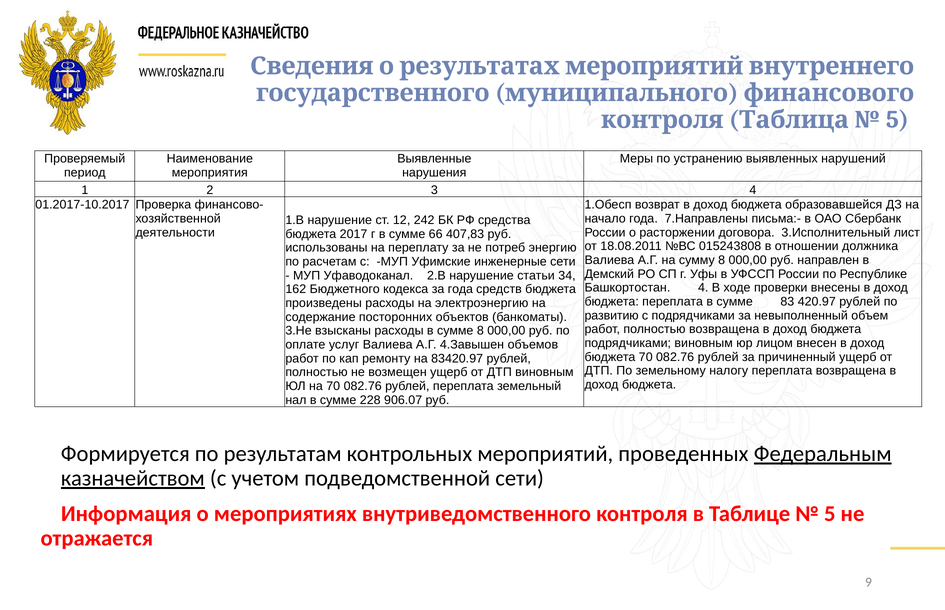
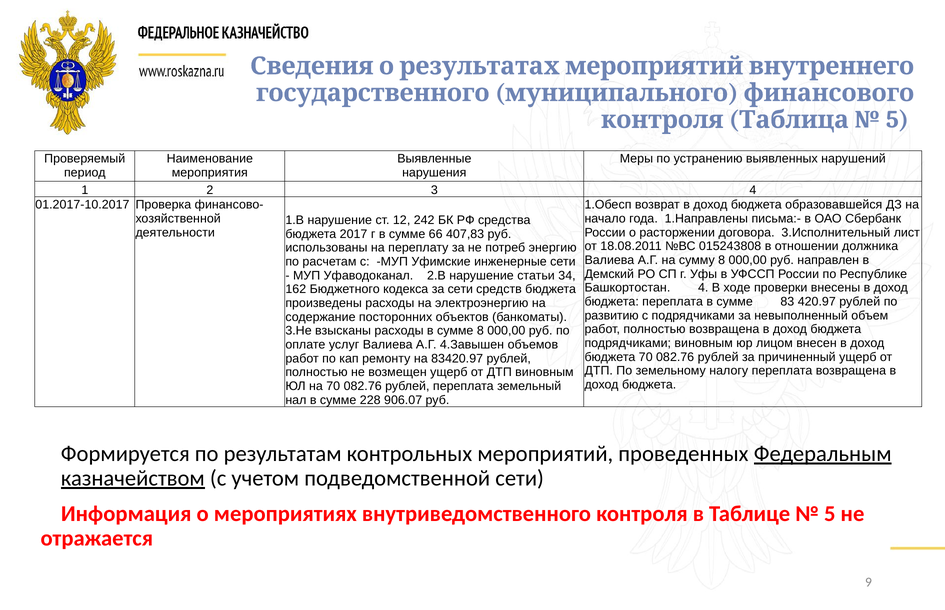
7.Направлены: 7.Направлены -> 1.Направлены
за года: года -> сети
